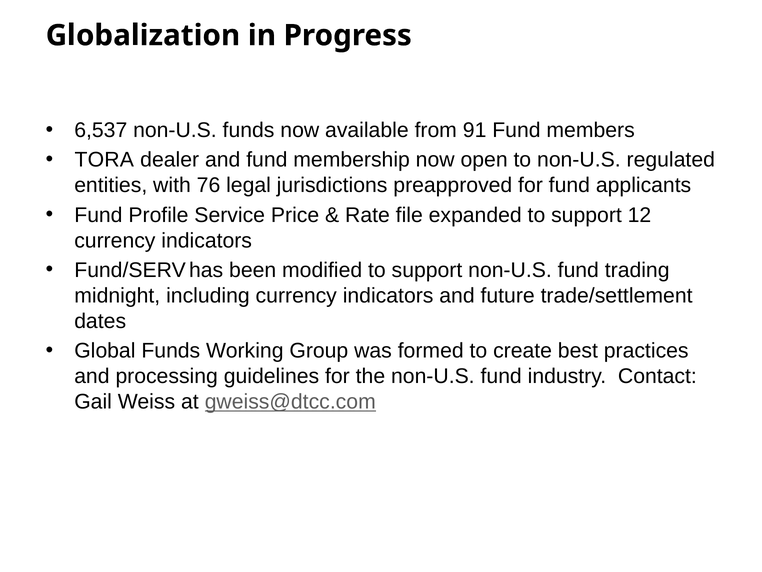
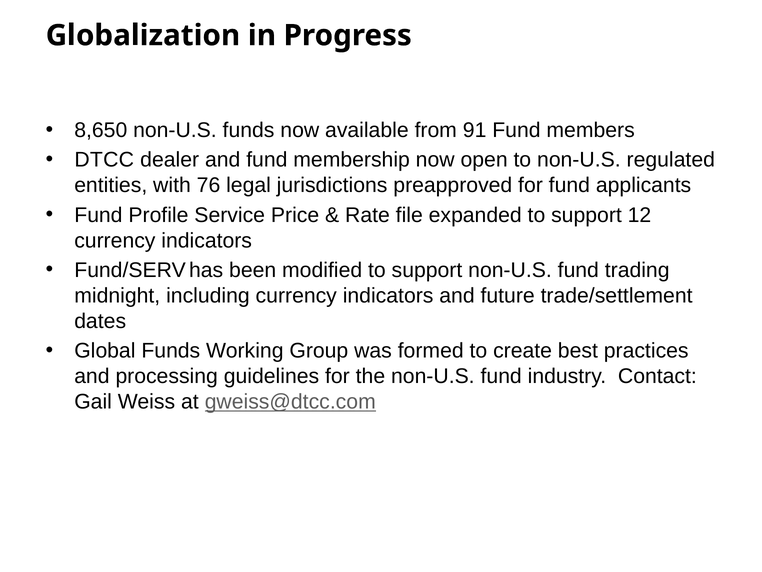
6,537: 6,537 -> 8,650
TORA: TORA -> DTCC
